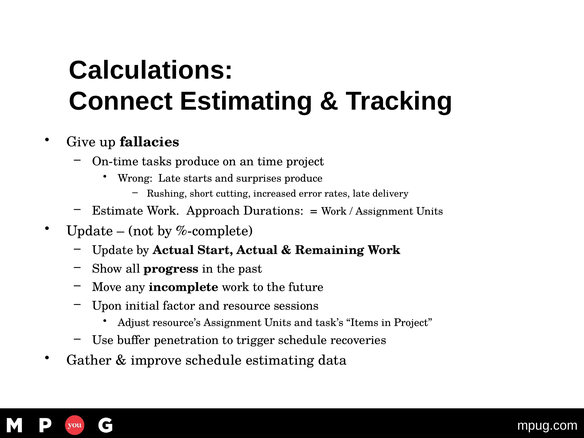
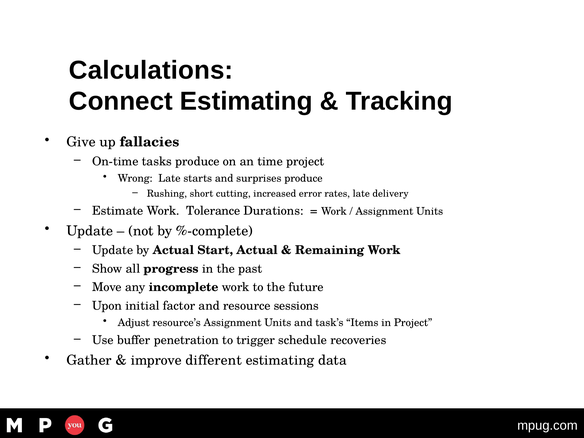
Approach: Approach -> Tolerance
improve schedule: schedule -> different
